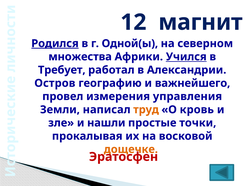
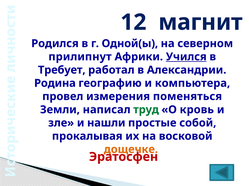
Родился underline: present -> none
множества: множества -> прилипнут
Остров: Остров -> Родина
важнейшего: важнейшего -> компьютера
управления: управления -> поменяться
труд colour: orange -> green
точки: точки -> собой
